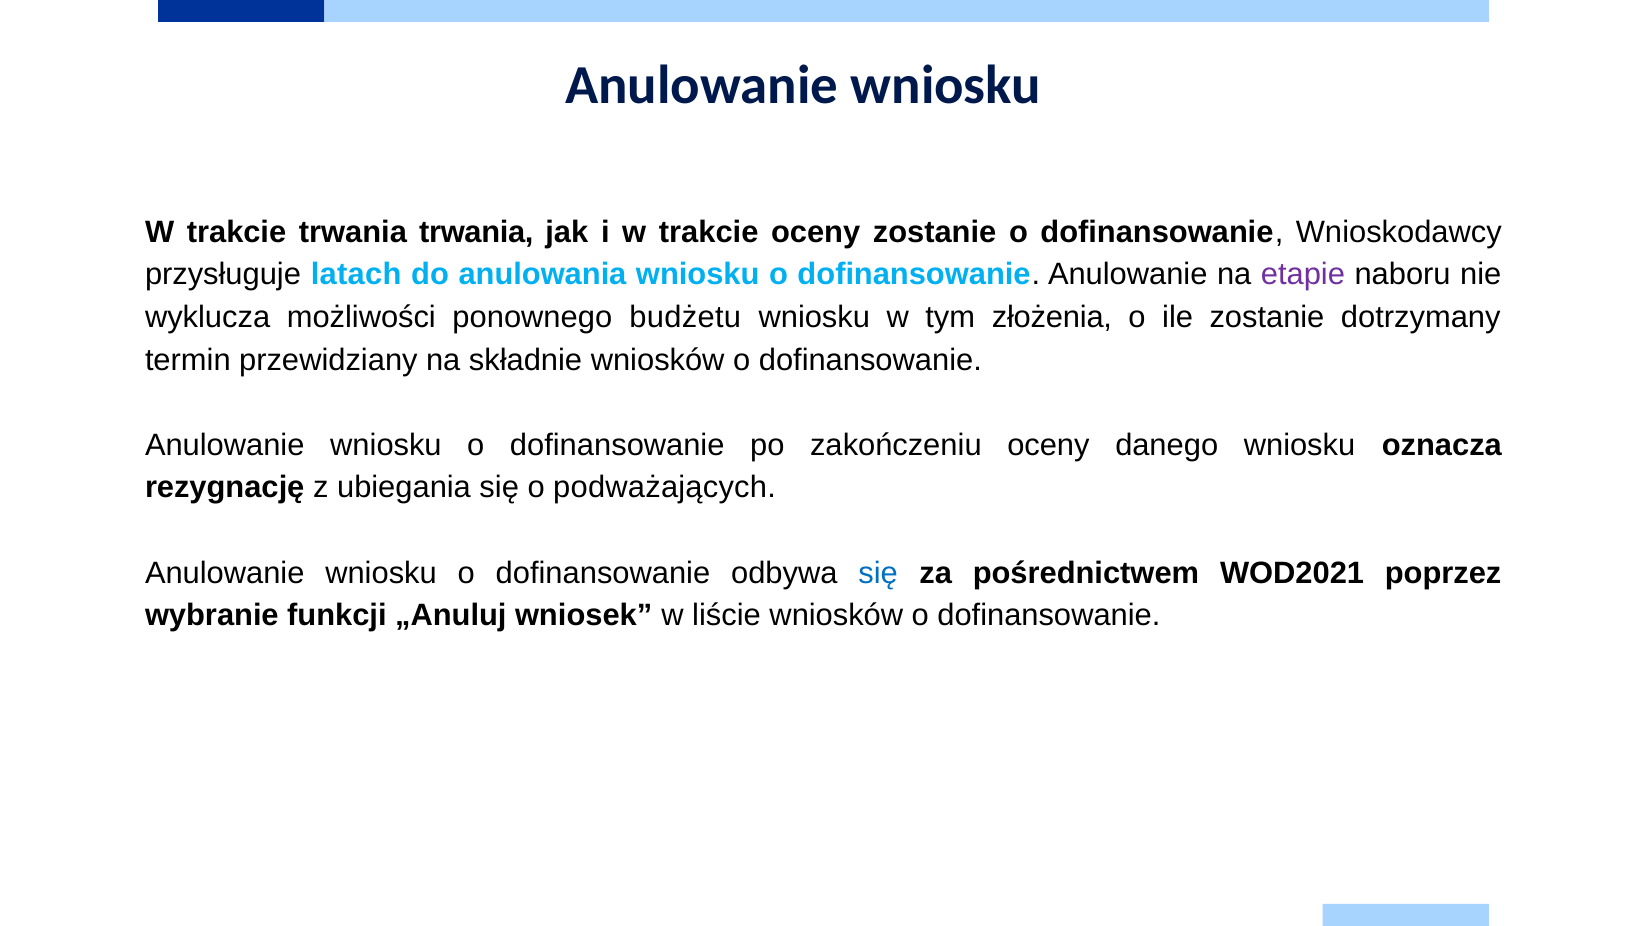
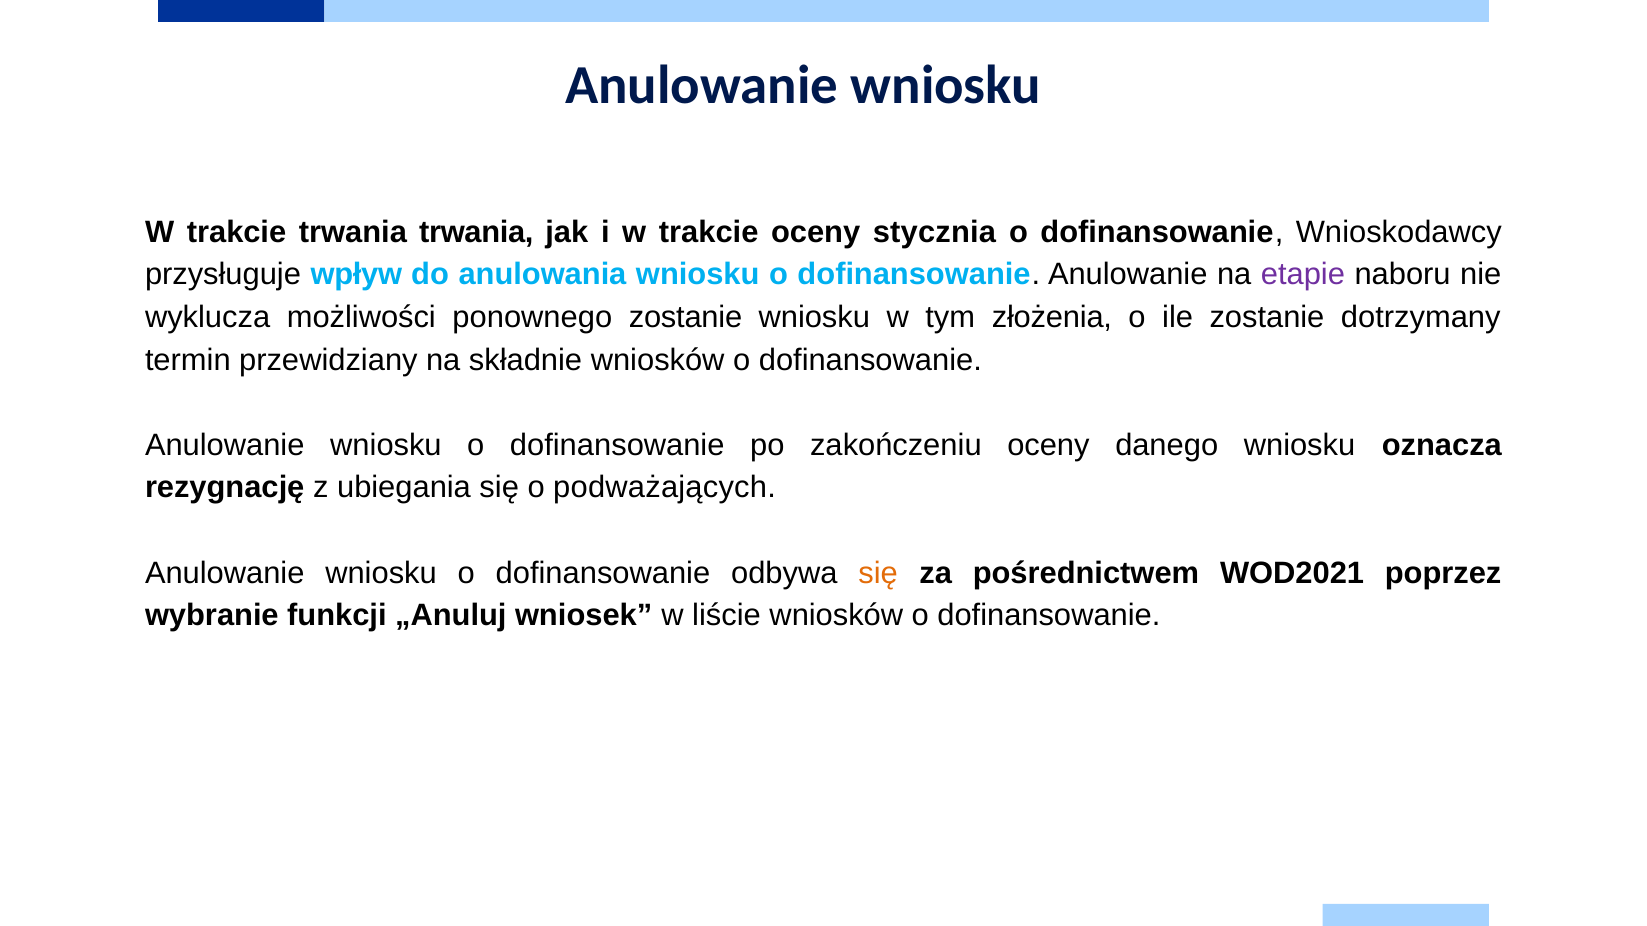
oceny zostanie: zostanie -> stycznia
latach: latach -> wpływ
ponownego budżetu: budżetu -> zostanie
się at (878, 573) colour: blue -> orange
